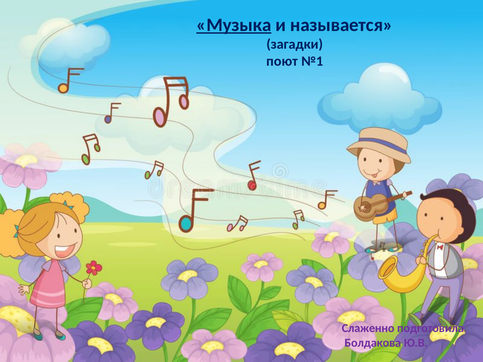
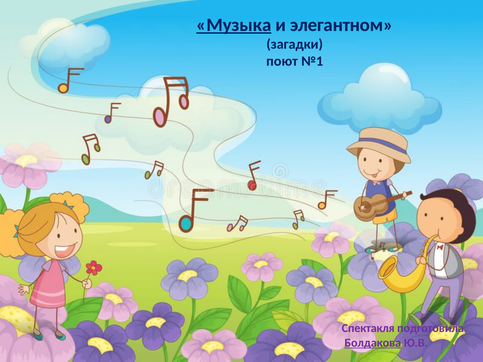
называется: называется -> элегантном
Слаженно: Слаженно -> Спектакля
Болдакова underline: none -> present
